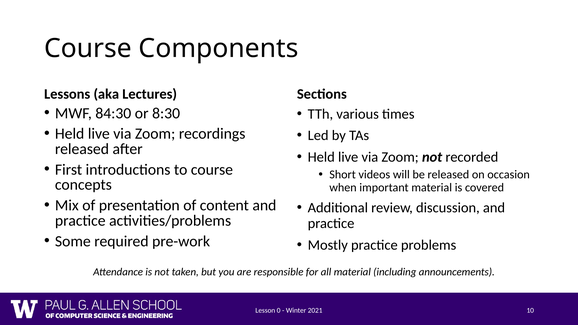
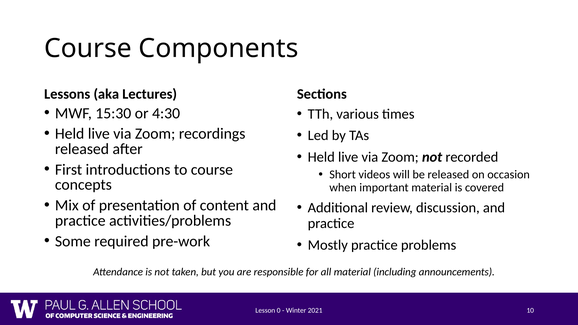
84:30: 84:30 -> 15:30
8:30: 8:30 -> 4:30
